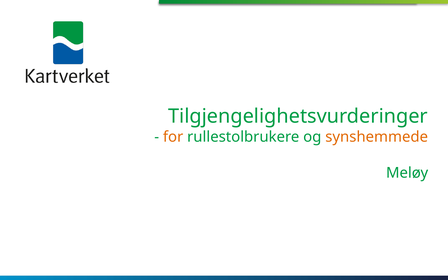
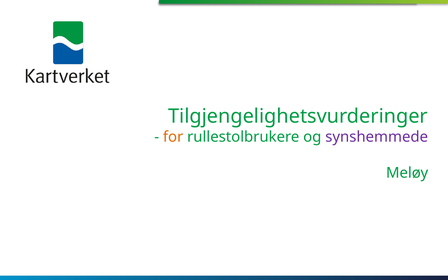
synshemmede colour: orange -> purple
